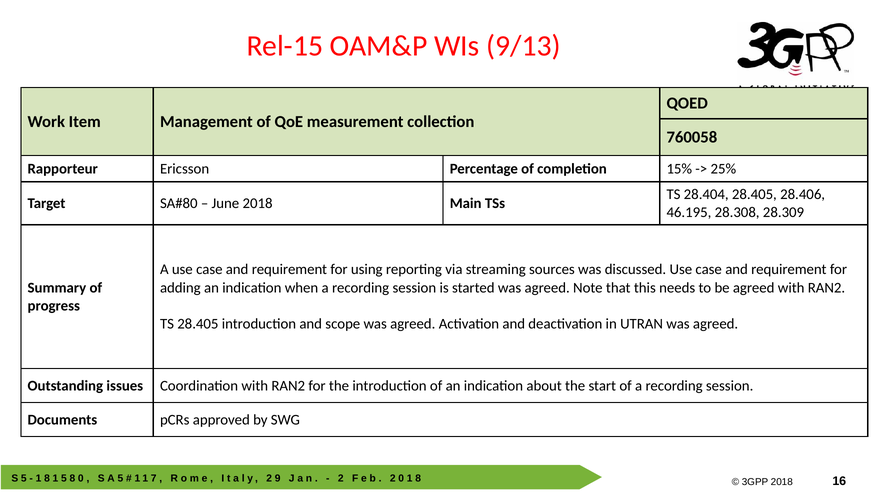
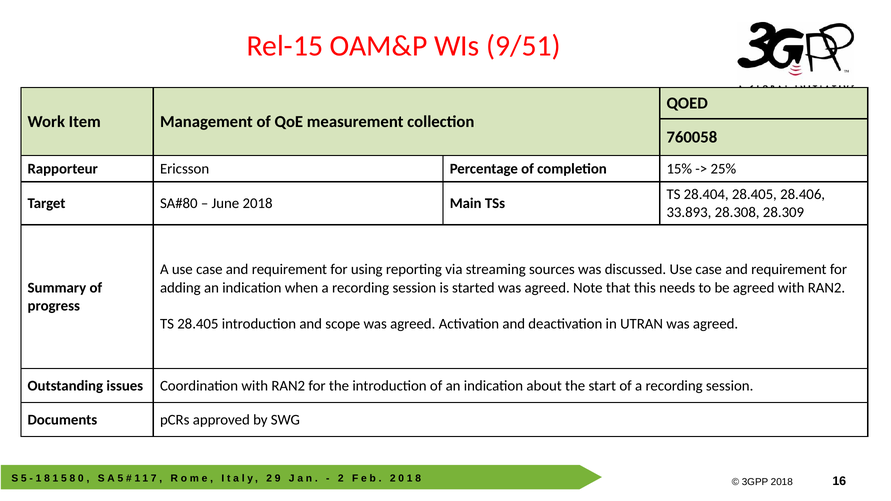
9/13: 9/13 -> 9/51
46.195: 46.195 -> 33.893
